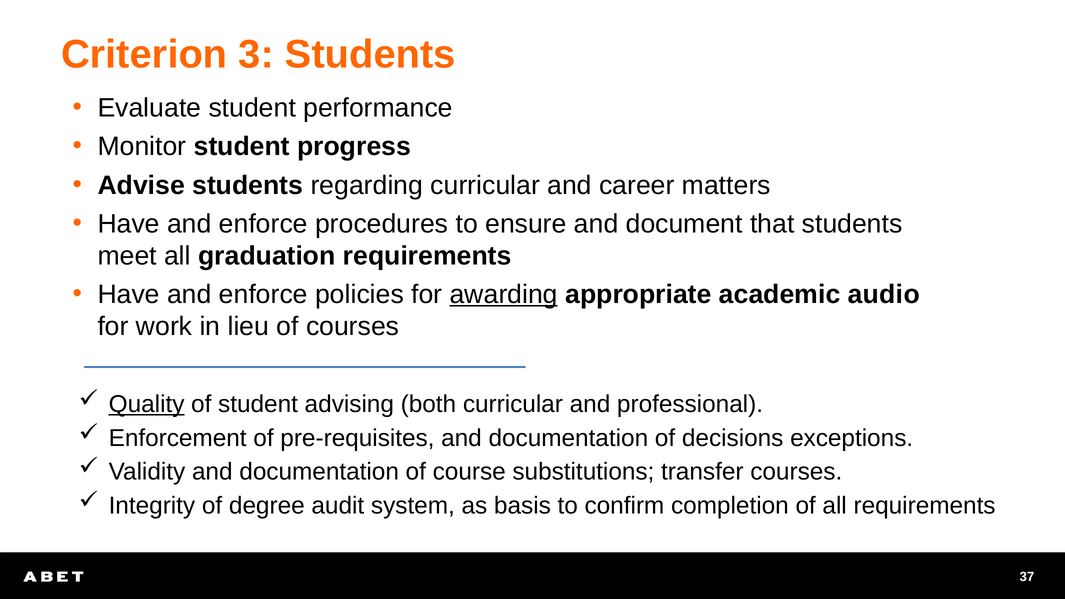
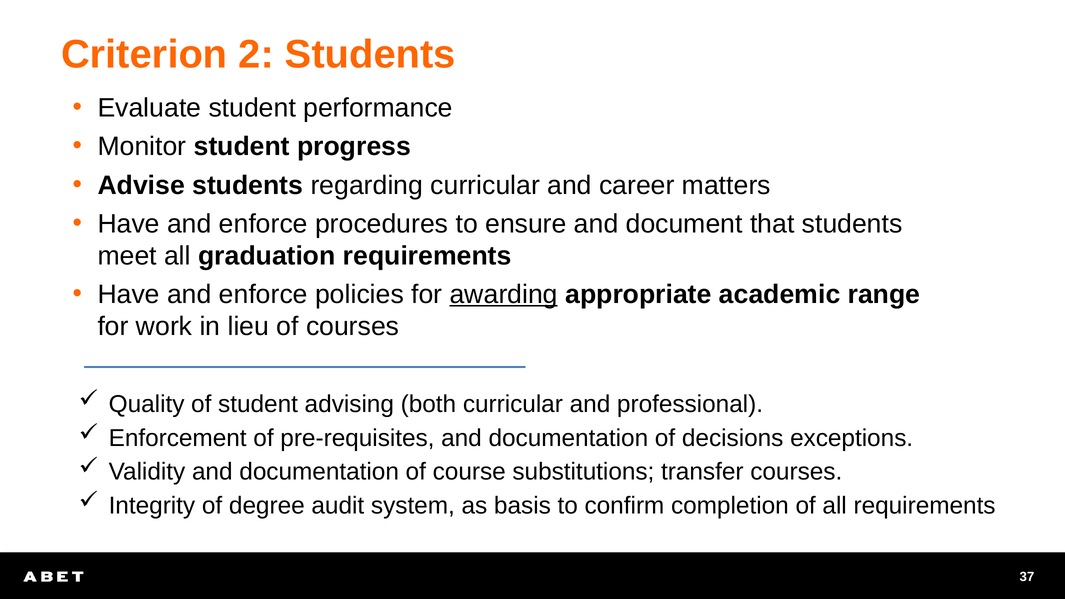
3: 3 -> 2
audio: audio -> range
Quality underline: present -> none
